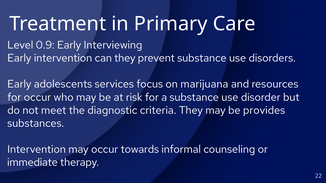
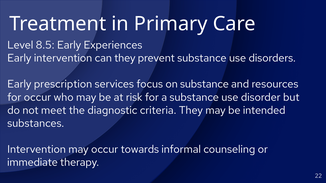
0.9: 0.9 -> 8.5
Interviewing: Interviewing -> Experiences
adolescents: adolescents -> prescription
on marijuana: marijuana -> substance
provides: provides -> intended
